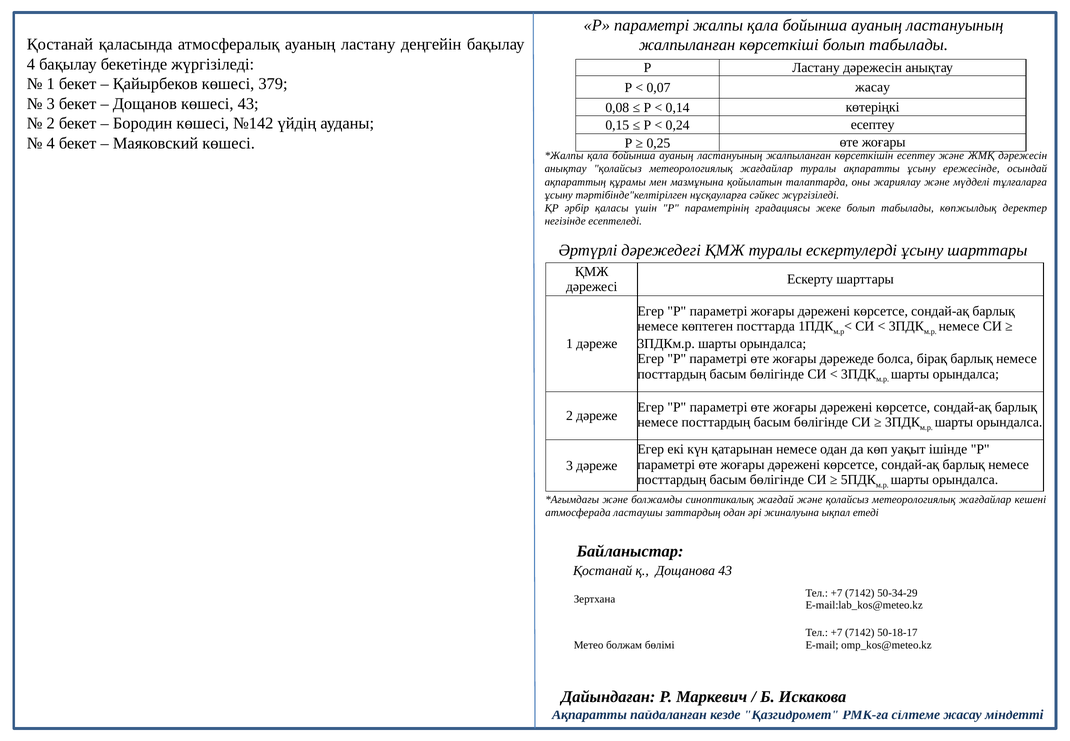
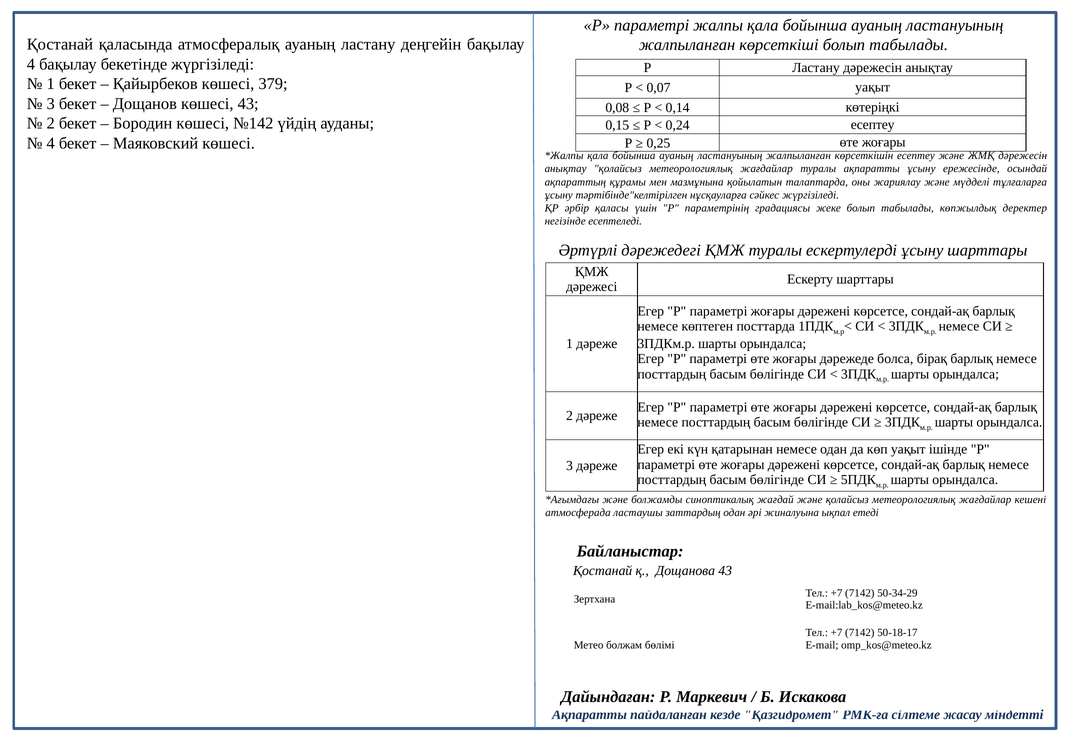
0,07 жасау: жасау -> уақыт
